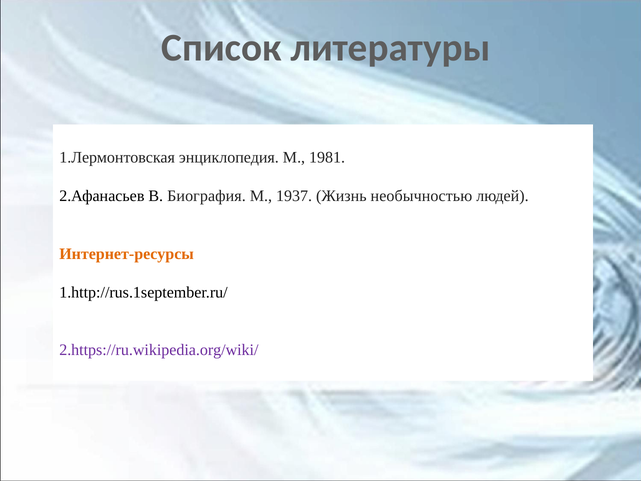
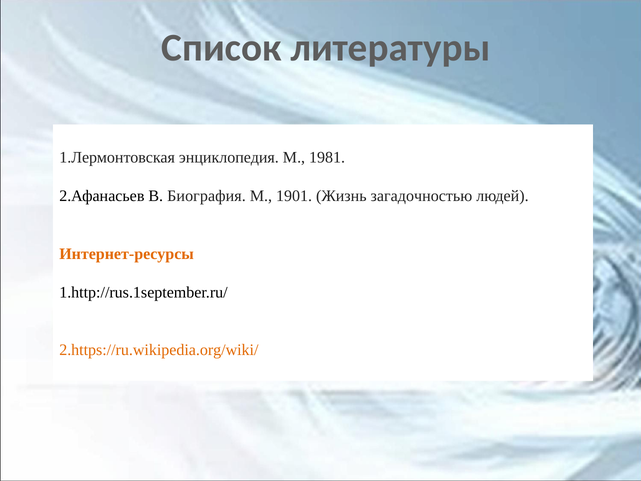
1937: 1937 -> 1901
необычностью: необычностью -> загадочностью
2.https://ru.wikipedia.org/wiki/ colour: purple -> orange
